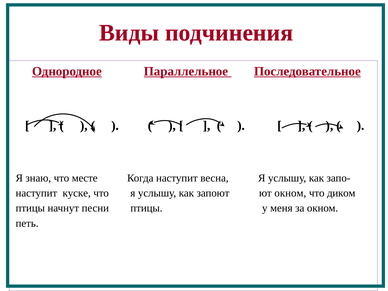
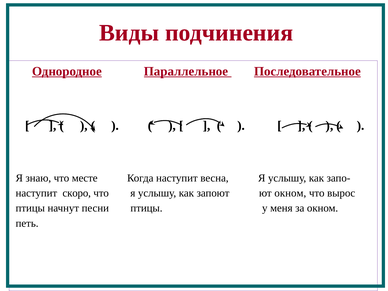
куске: куске -> скоро
диком: диком -> вырос
